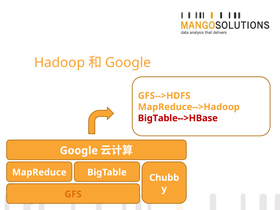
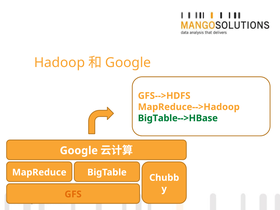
BigTable-->HBase colour: red -> green
